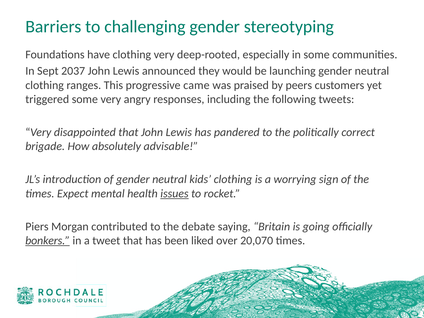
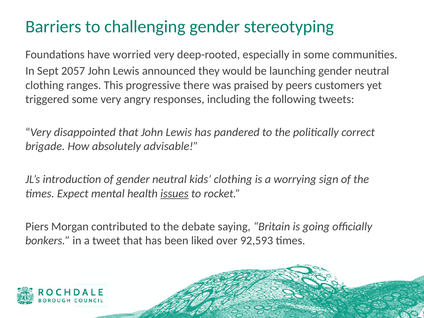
have clothing: clothing -> worried
2037: 2037 -> 2057
came: came -> there
bonkers underline: present -> none
20,070: 20,070 -> 92,593
